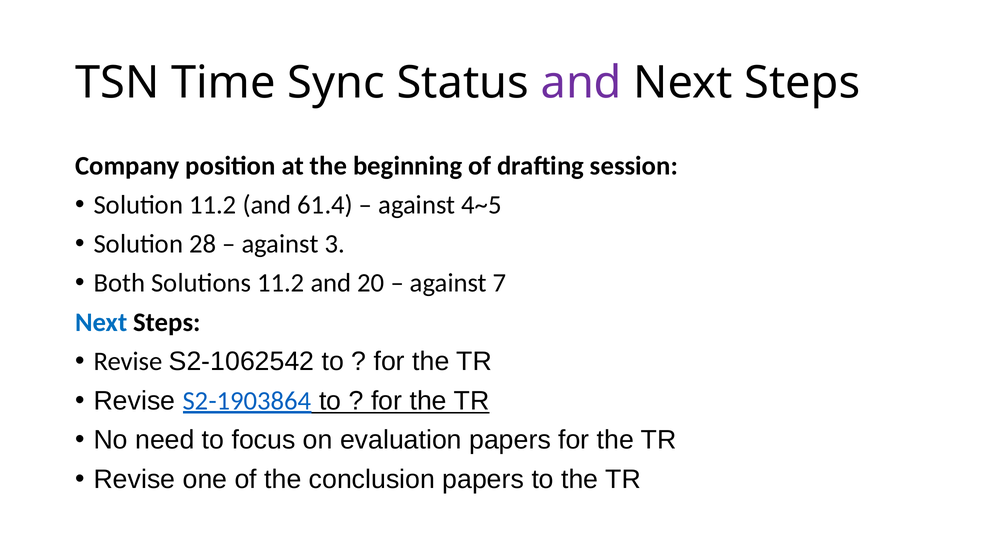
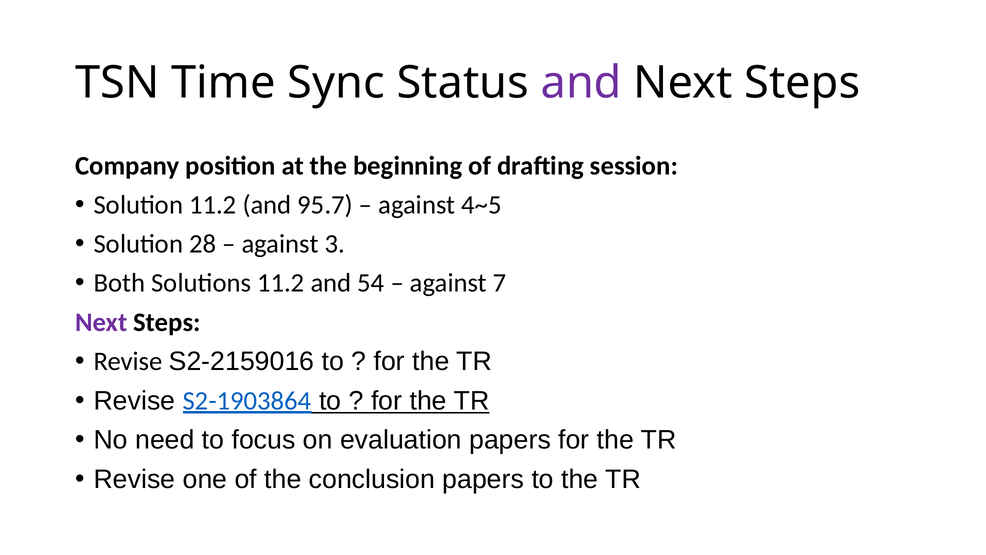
61.4: 61.4 -> 95.7
20: 20 -> 54
Next at (101, 322) colour: blue -> purple
S2-1062542: S2-1062542 -> S2-2159016
